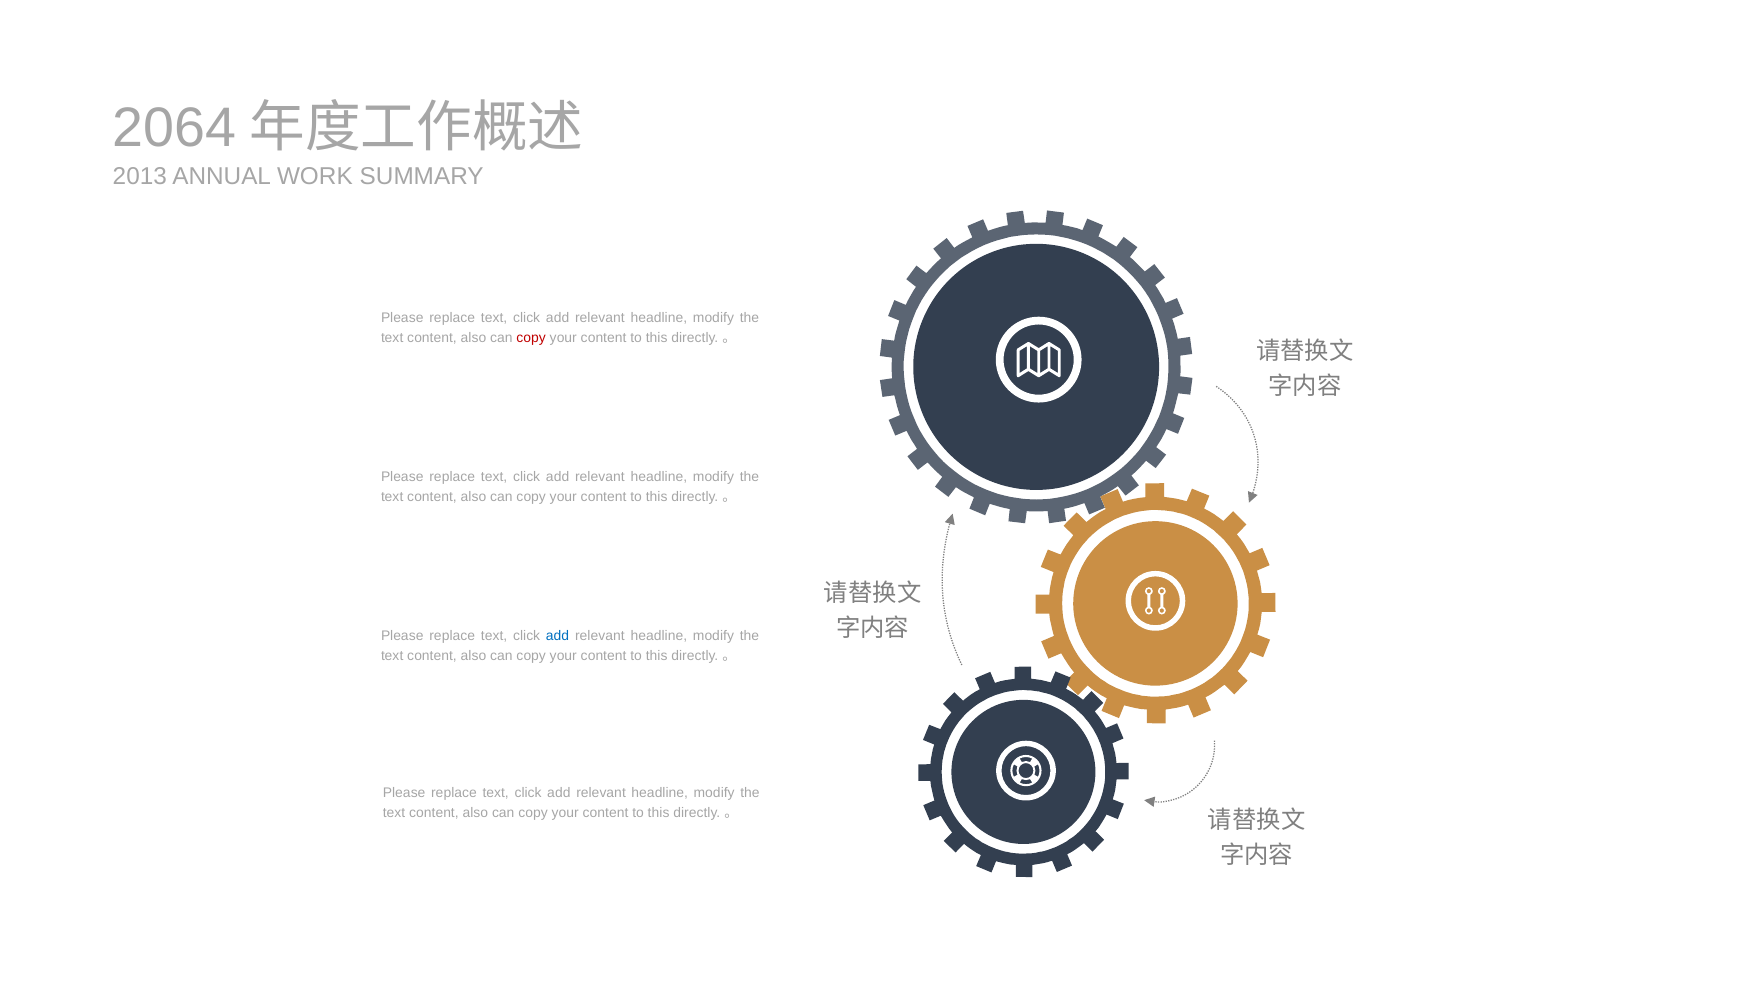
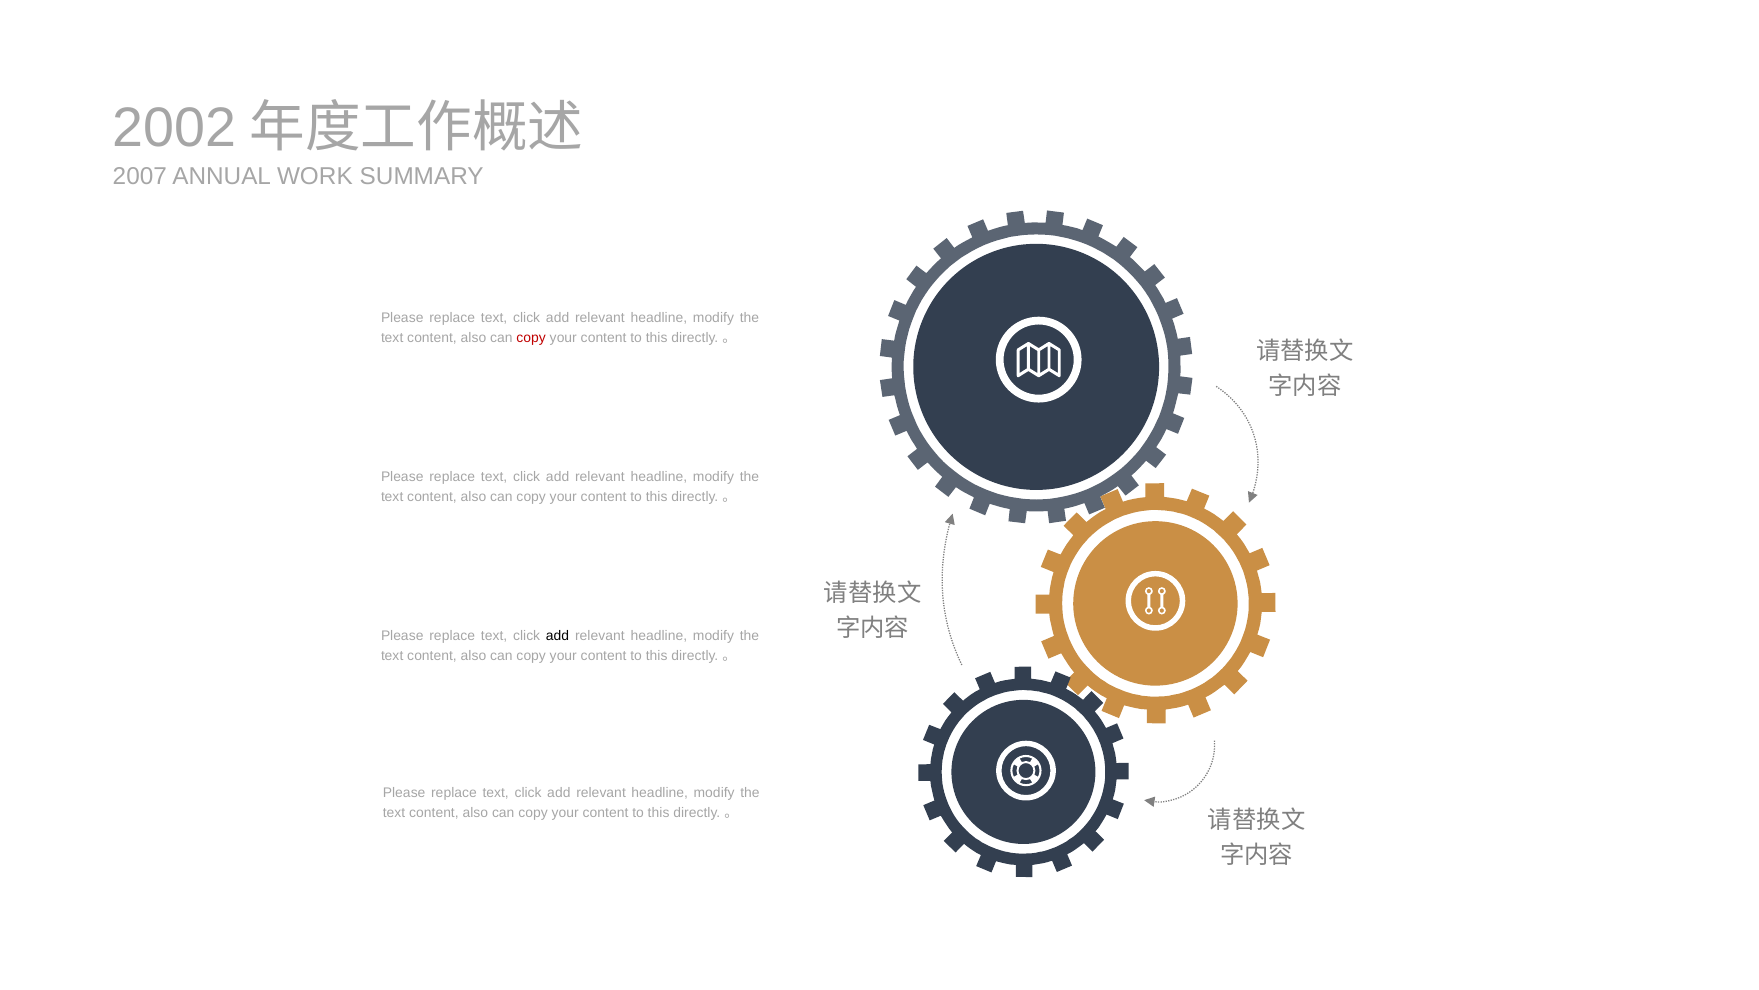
2064: 2064 -> 2002
2013: 2013 -> 2007
add at (558, 635) colour: blue -> black
